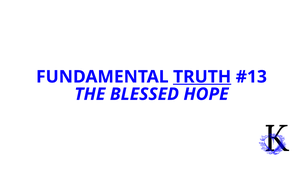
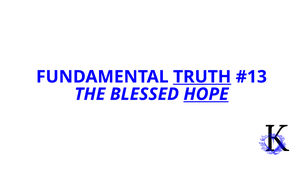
HOPE underline: none -> present
